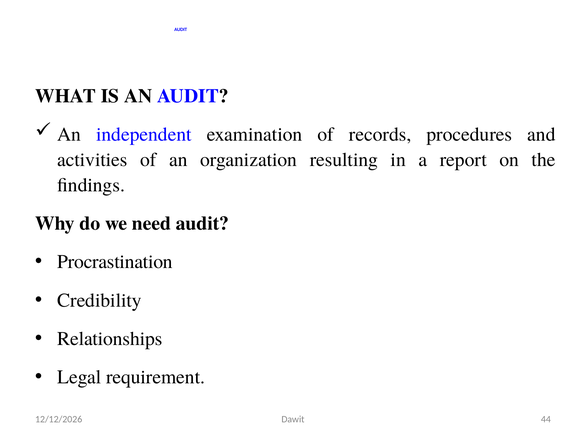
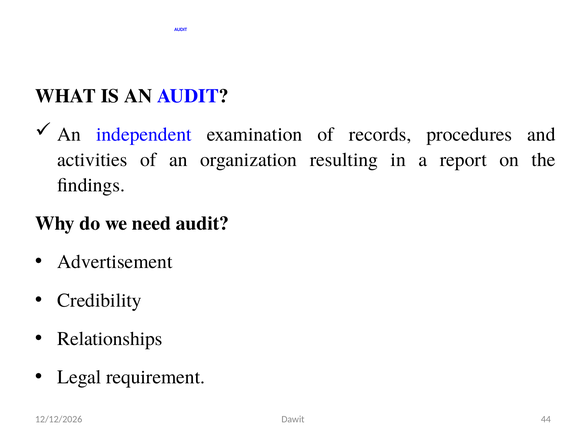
Procrastination: Procrastination -> Advertisement
